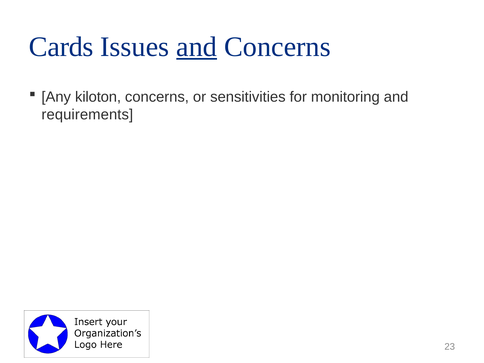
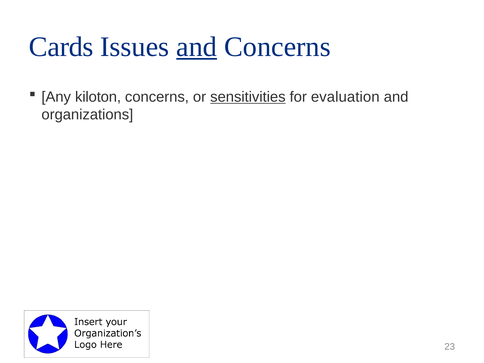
sensitivities underline: none -> present
monitoring: monitoring -> evaluation
requirements: requirements -> organizations
